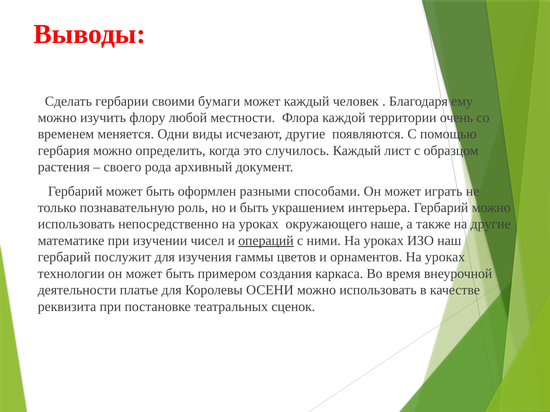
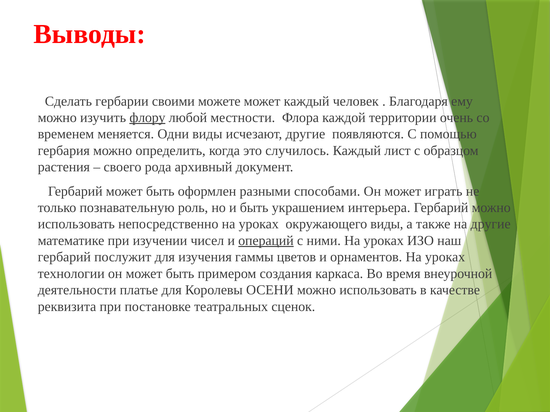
бумаги: бумаги -> можете
флору underline: none -> present
окружающего наше: наше -> виды
